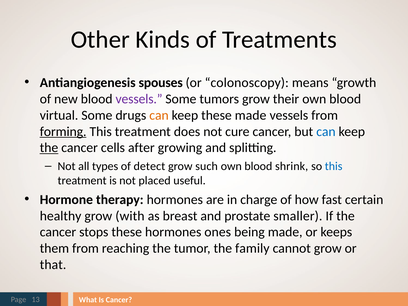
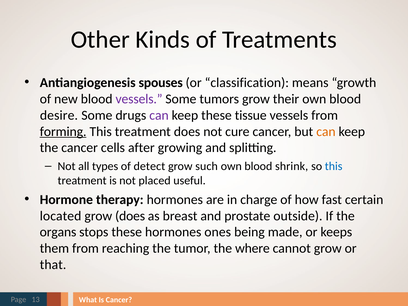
colonoscopy: colonoscopy -> classification
virtual: virtual -> desire
can at (159, 115) colour: orange -> purple
these made: made -> tissue
can at (326, 132) colour: blue -> orange
the at (49, 148) underline: present -> none
healthy: healthy -> located
grow with: with -> does
smaller: smaller -> outside
cancer at (58, 232): cancer -> organs
family: family -> where
